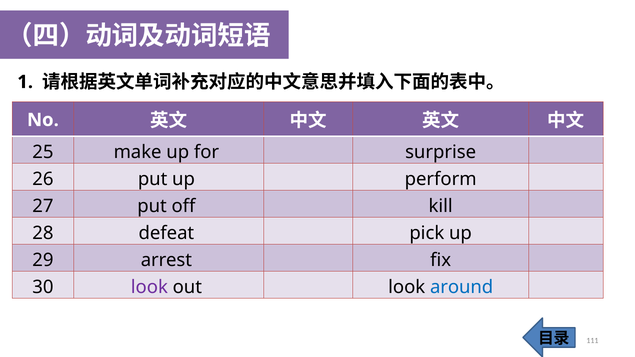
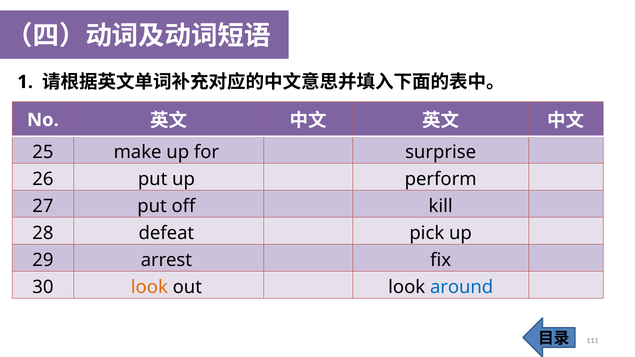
look at (149, 287) colour: purple -> orange
